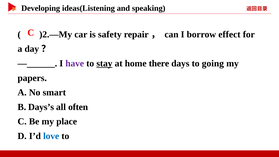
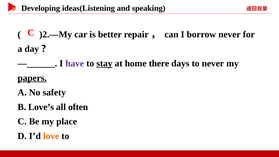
safety: safety -> better
borrow effect: effect -> never
to going: going -> never
papers underline: none -> present
smart: smart -> safety
Days’s: Days’s -> Love’s
love colour: blue -> orange
